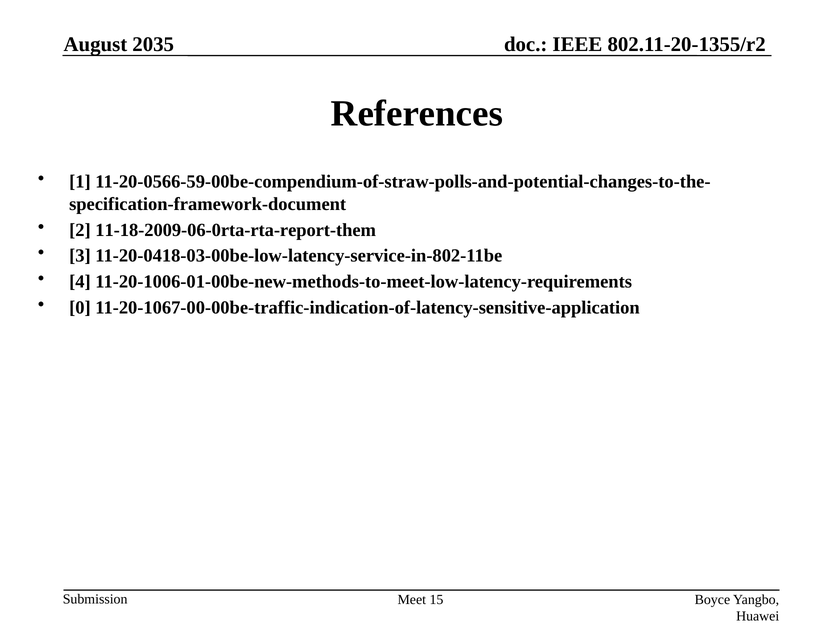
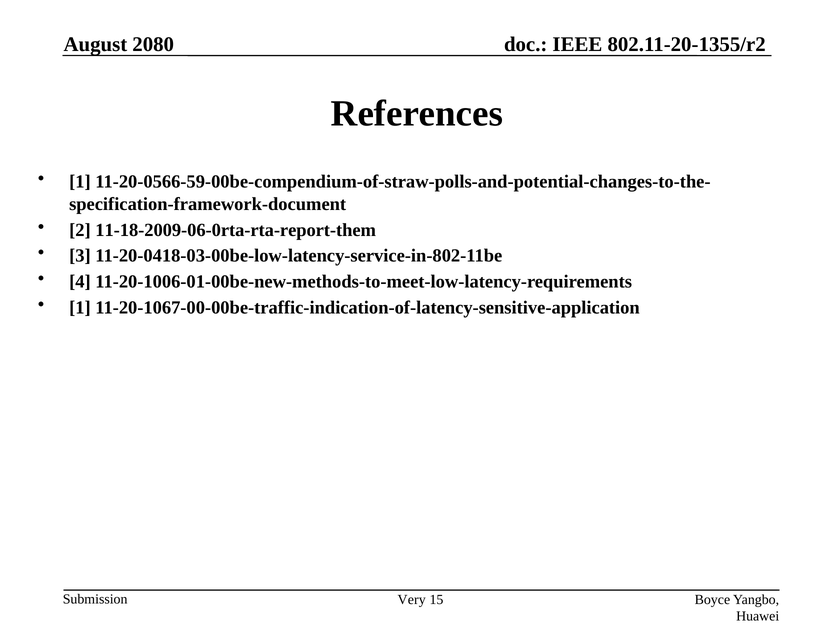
2035: 2035 -> 2080
0 at (80, 308): 0 -> 1
Meet: Meet -> Very
